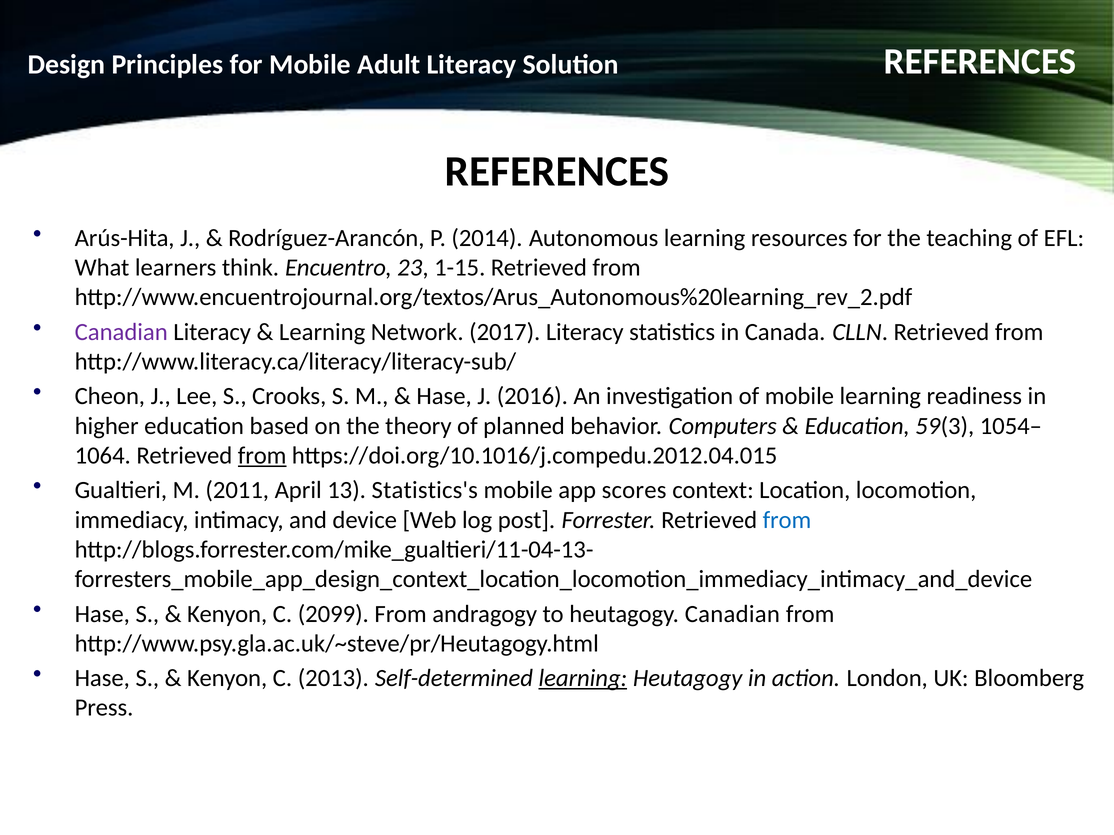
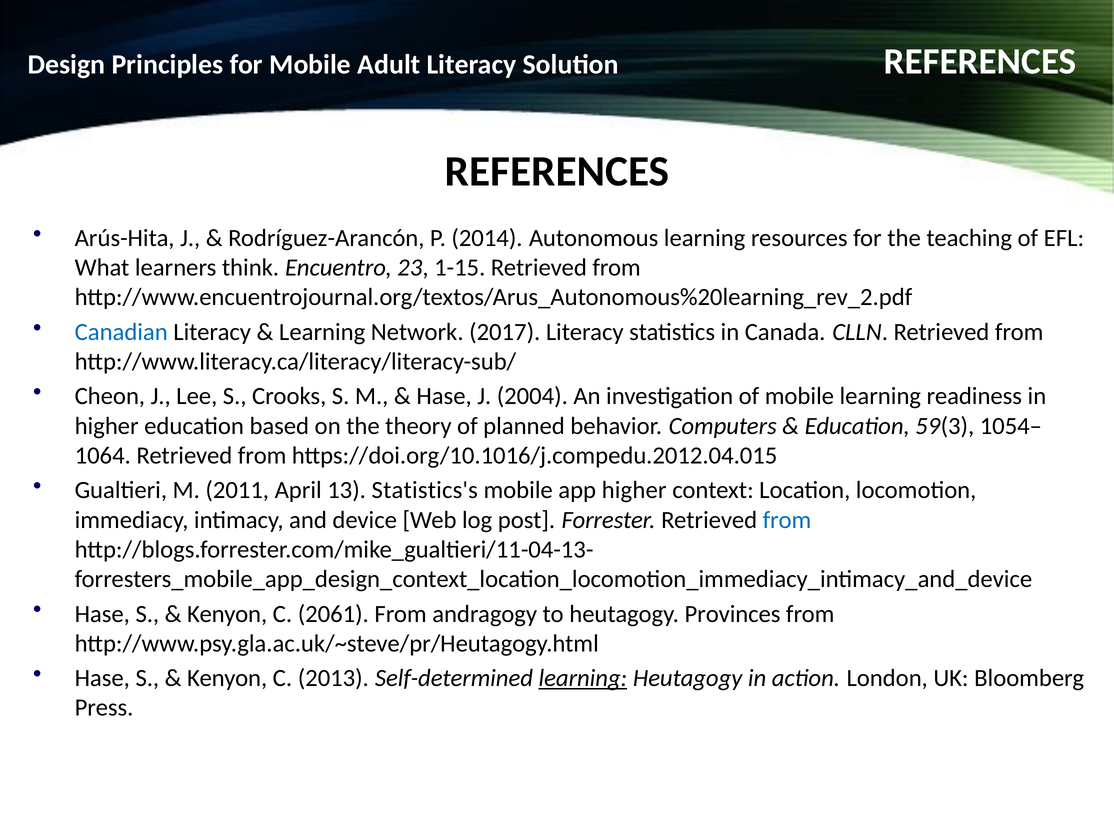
Canadian at (121, 332) colour: purple -> blue
2016: 2016 -> 2004
from at (262, 456) underline: present -> none
app scores: scores -> higher
2099: 2099 -> 2061
heutagogy Canadian: Canadian -> Provinces
